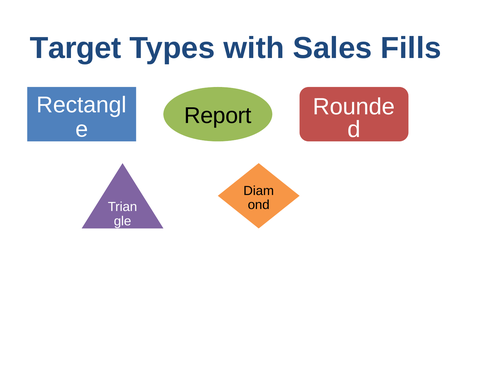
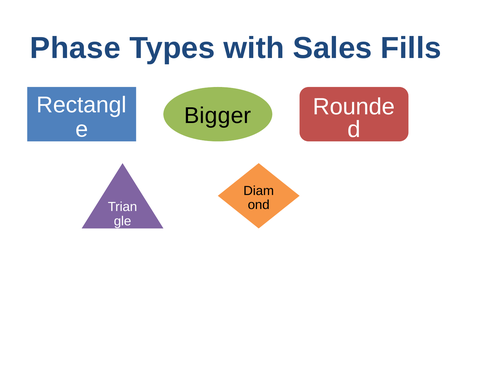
Target: Target -> Phase
Report: Report -> Bigger
